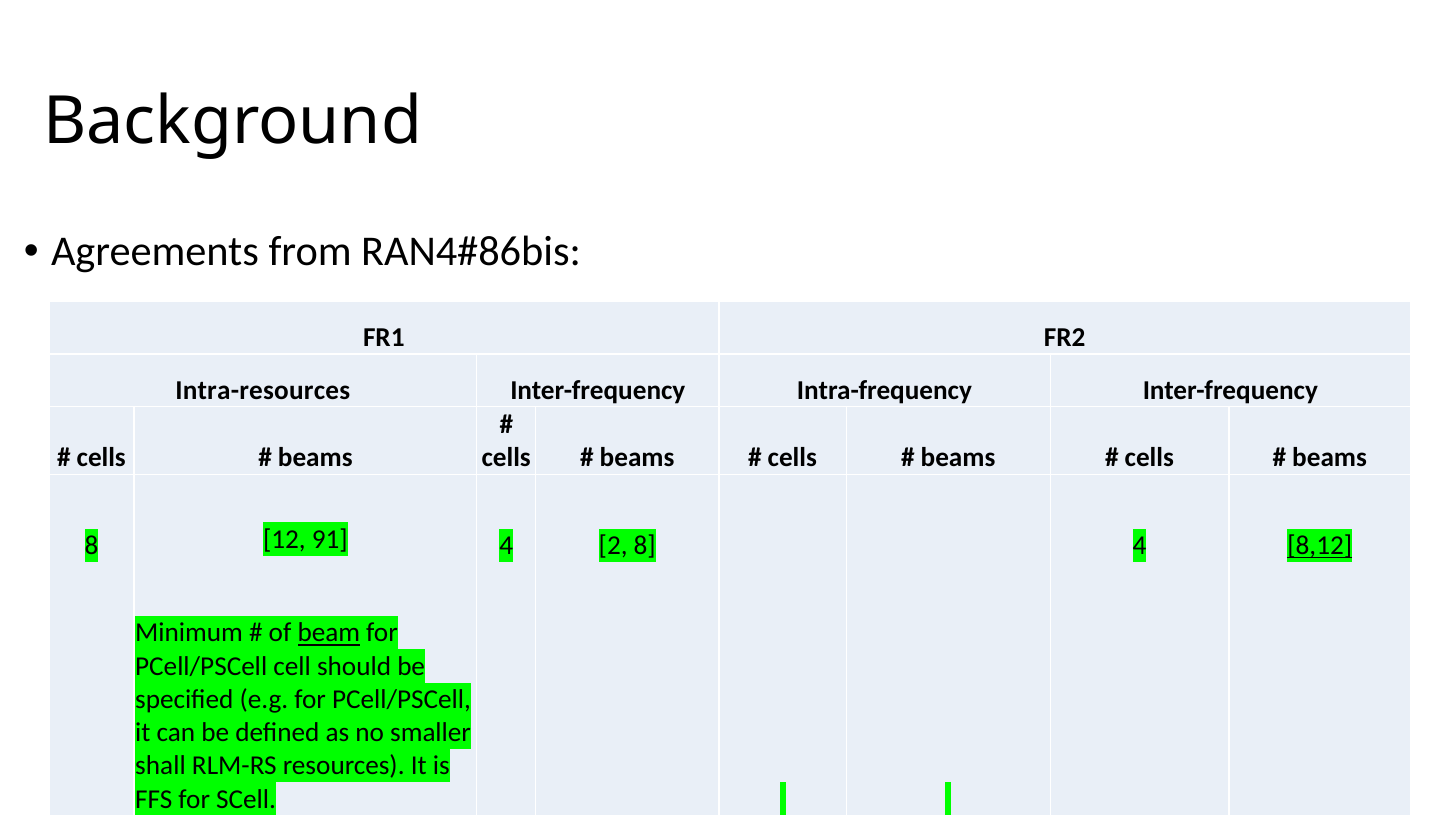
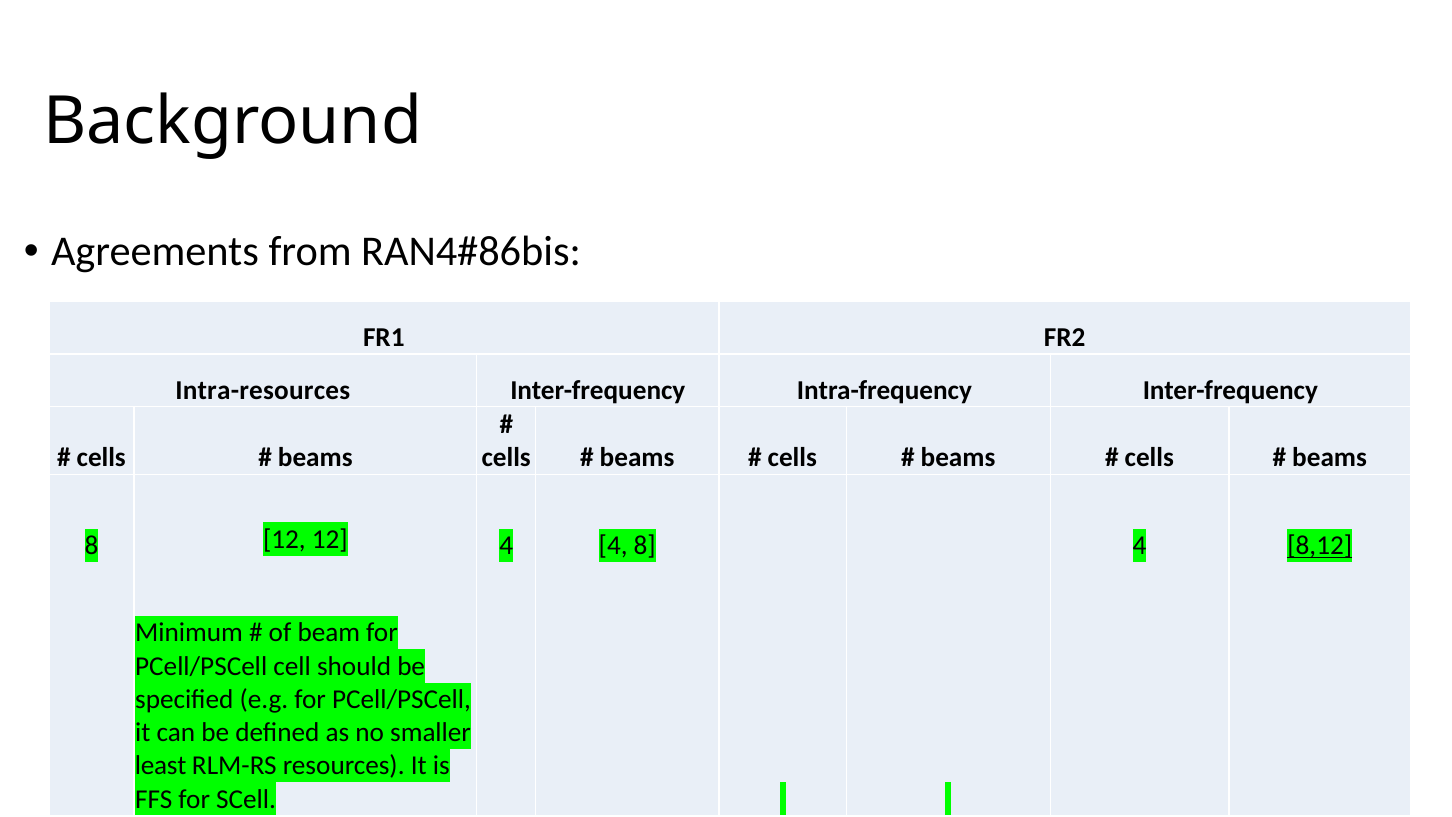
12 91: 91 -> 12
4 2: 2 -> 4
beam underline: present -> none
shall: shall -> least
